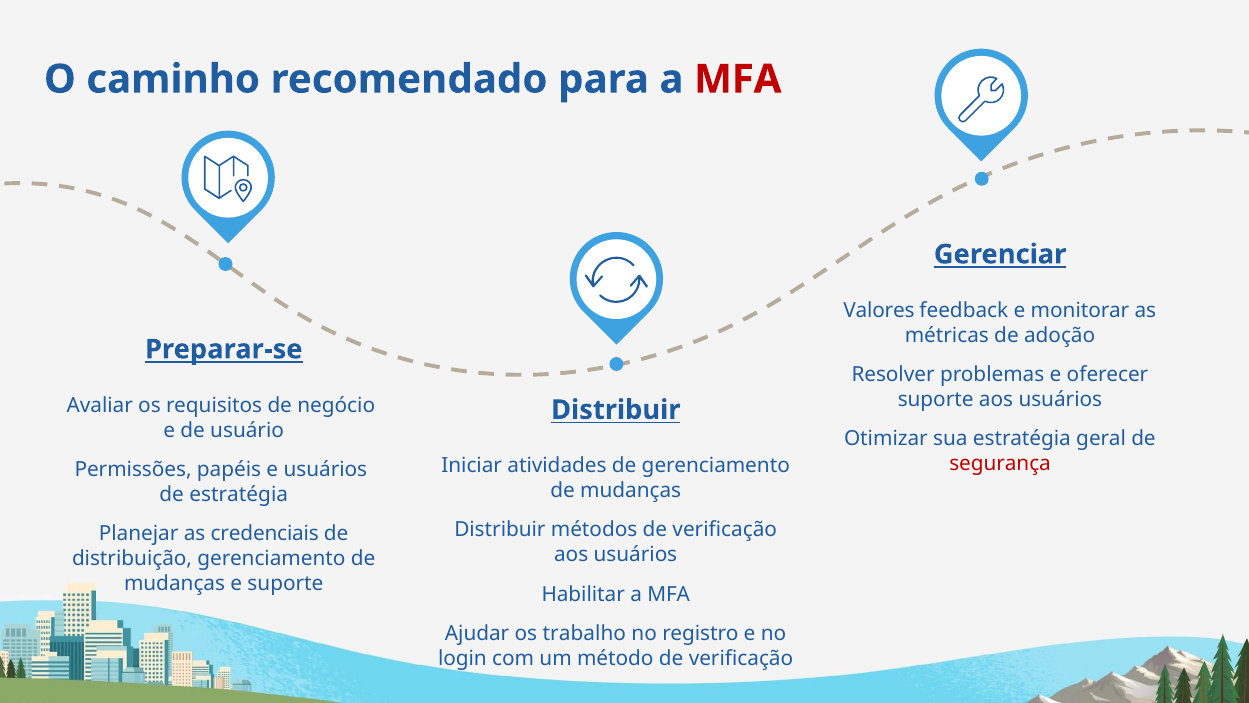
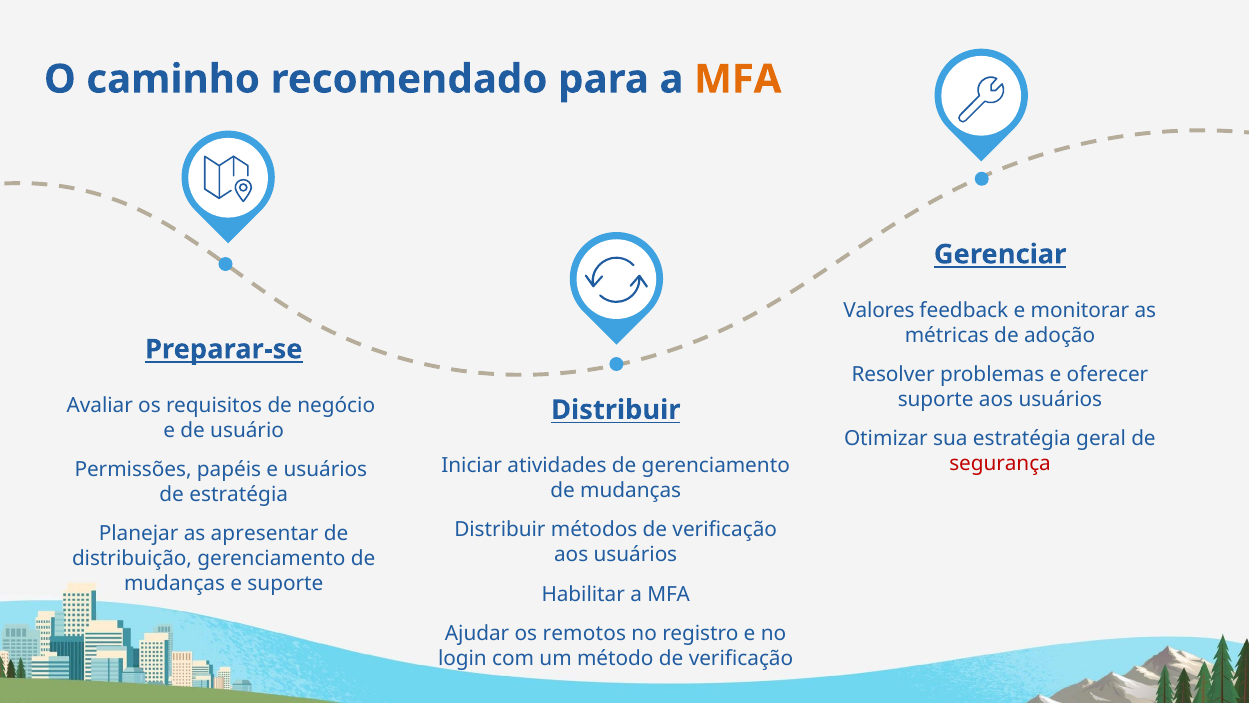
MFA at (738, 79) colour: red -> orange
credenciais: credenciais -> apresentar
trabalho: trabalho -> remotos
